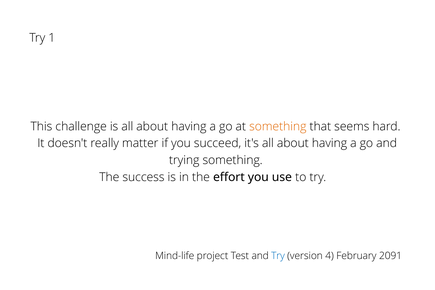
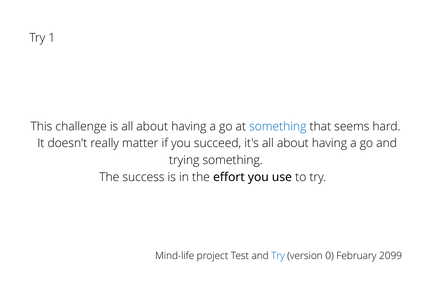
something at (278, 126) colour: orange -> blue
4: 4 -> 0
2091: 2091 -> 2099
